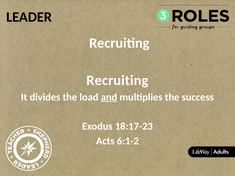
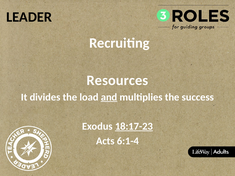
Recruiting at (117, 81): Recruiting -> Resources
18:17-23 underline: none -> present
6:1-2: 6:1-2 -> 6:1-4
